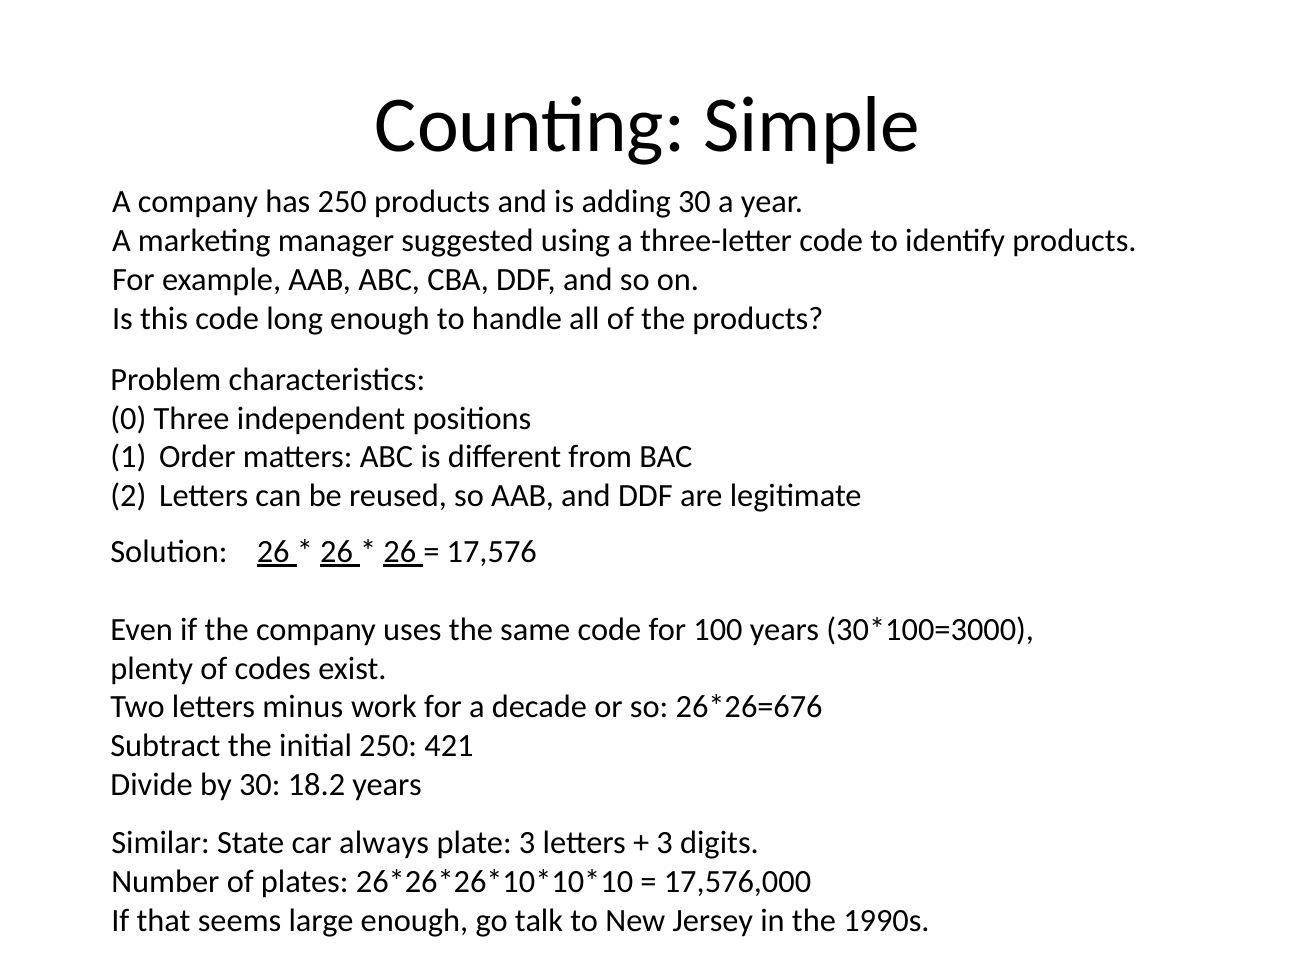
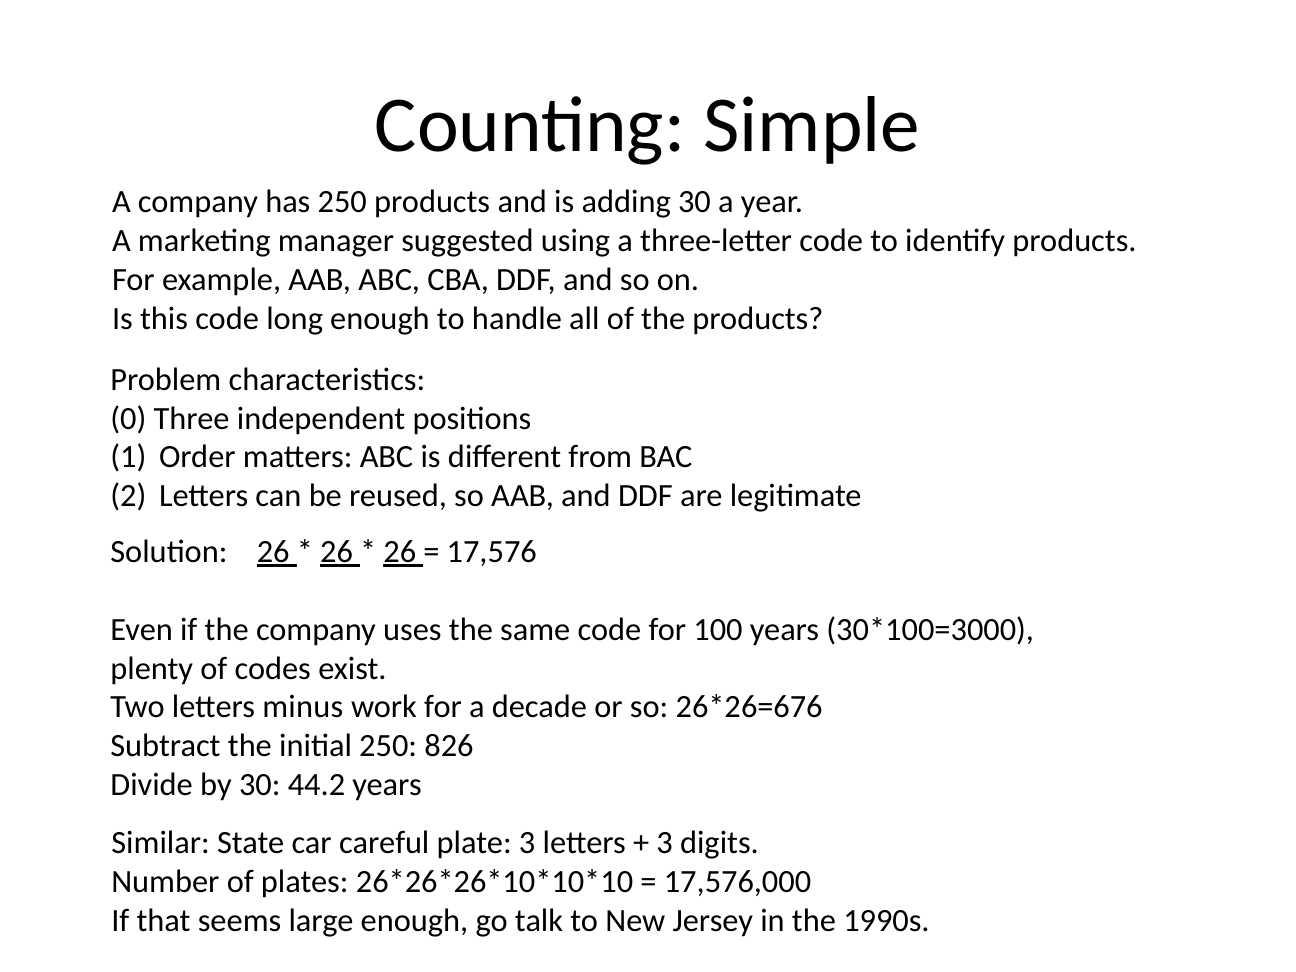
421: 421 -> 826
18.2: 18.2 -> 44.2
always: always -> careful
